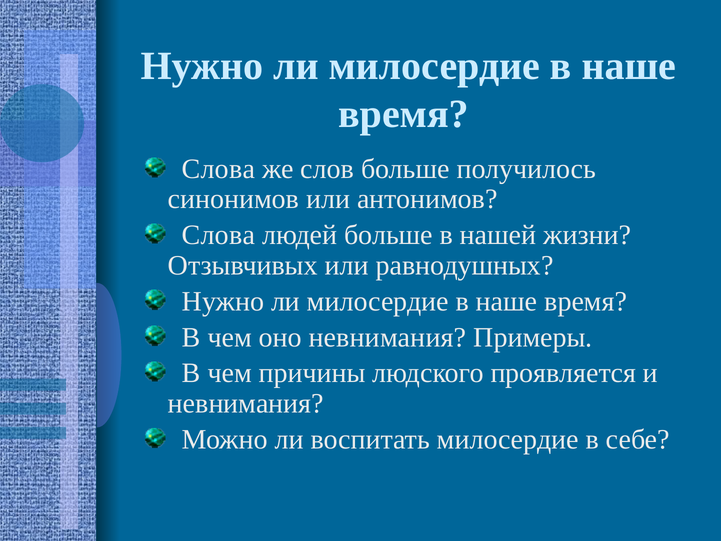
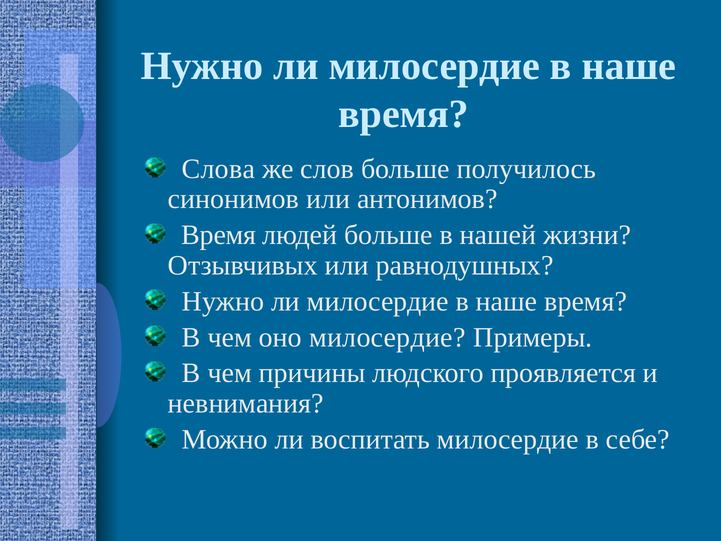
Слова at (218, 235): Слова -> Время
оно невнимания: невнимания -> милосердие
